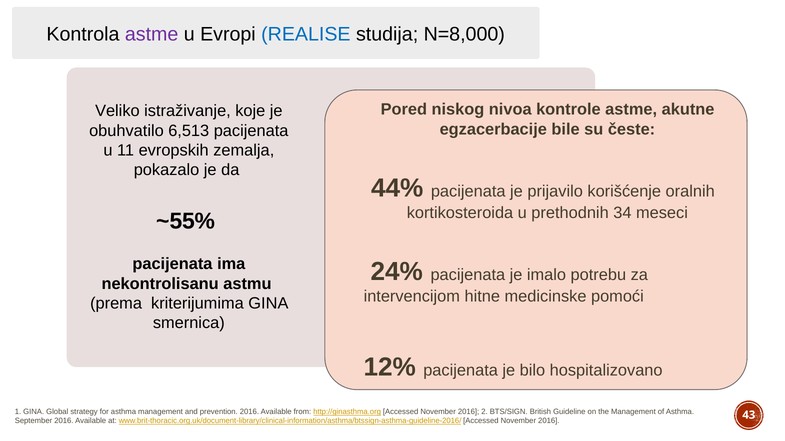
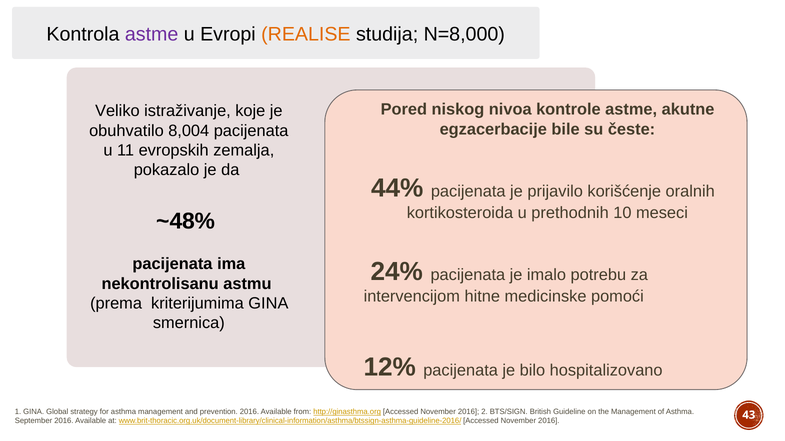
REALISE colour: blue -> orange
6,513: 6,513 -> 8,004
34: 34 -> 10
~55%: ~55% -> ~48%
